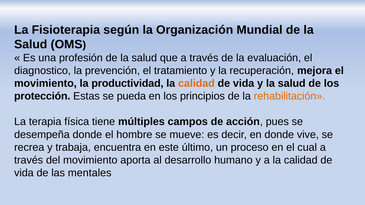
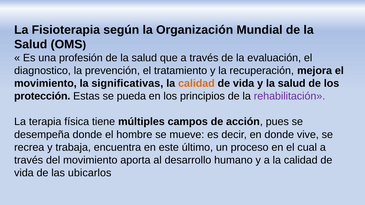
productividad: productividad -> significativas
rehabilitación colour: orange -> purple
mentales: mentales -> ubicarlos
